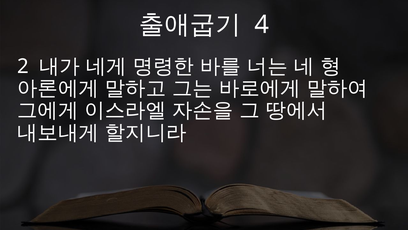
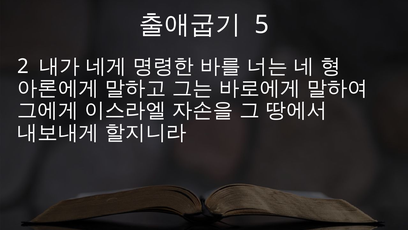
4: 4 -> 5
